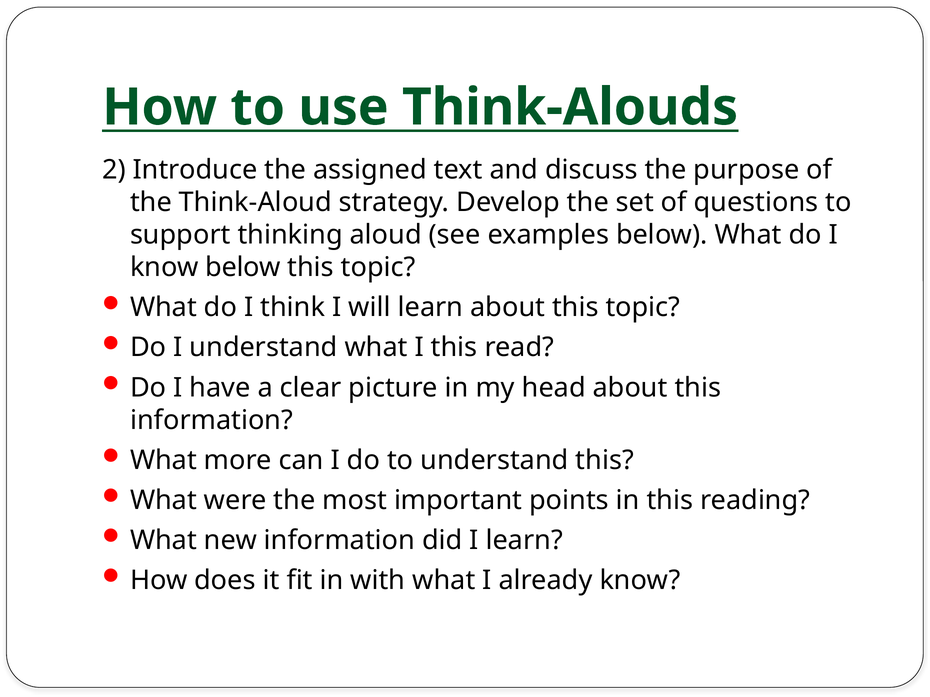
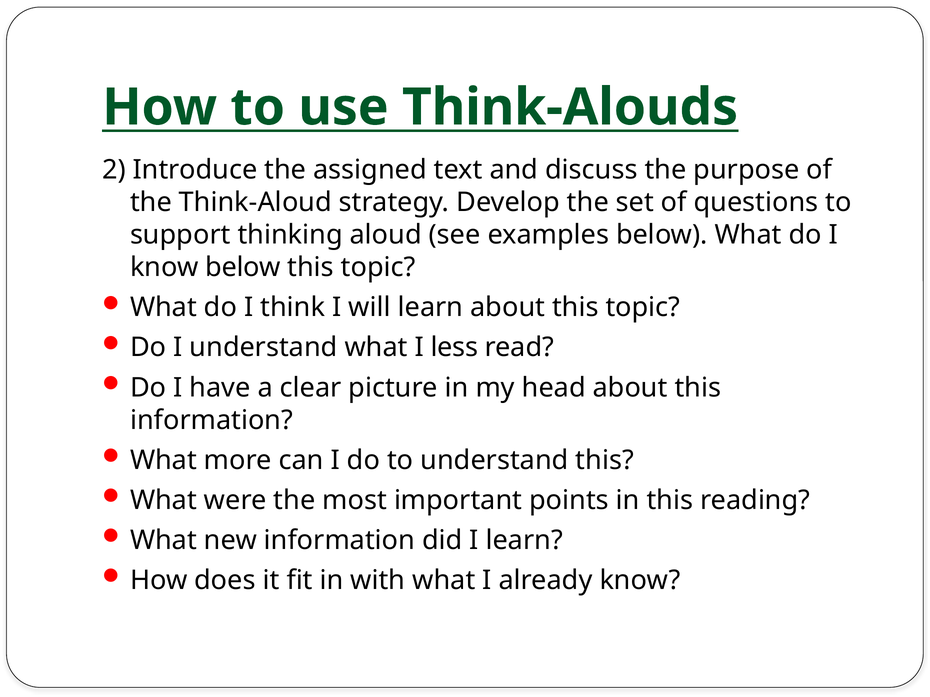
I this: this -> less
